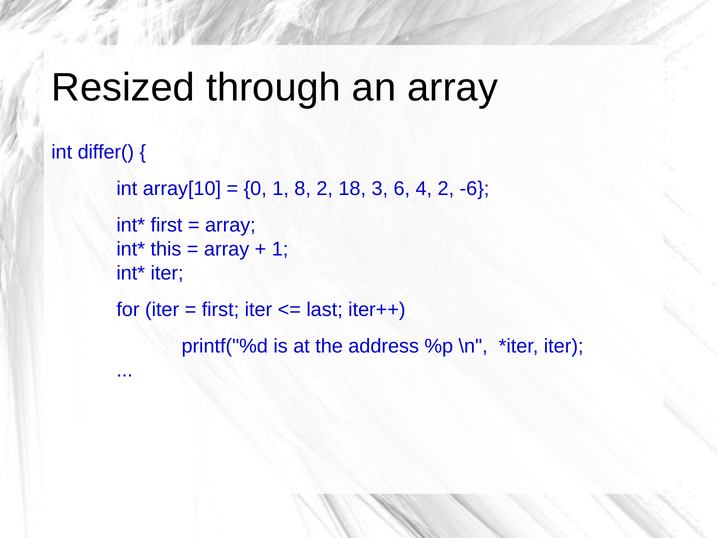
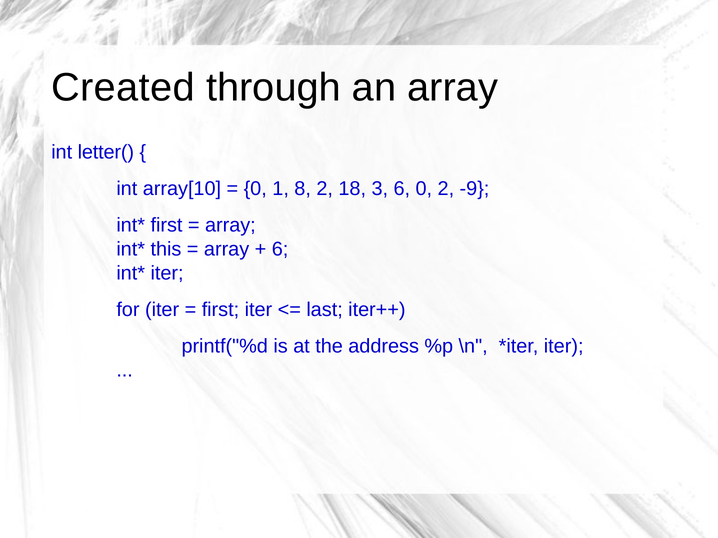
Resized: Resized -> Created
differ(: differ( -> letter(
6 4: 4 -> 0
-6: -6 -> -9
1 at (280, 249): 1 -> 6
